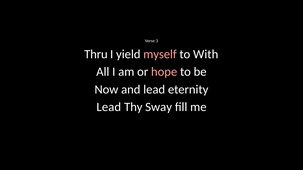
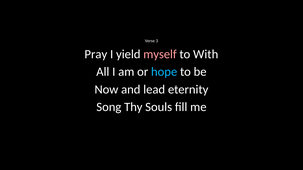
Thru: Thru -> Pray
hope colour: pink -> light blue
Lead at (109, 107): Lead -> Song
Sway: Sway -> Souls
